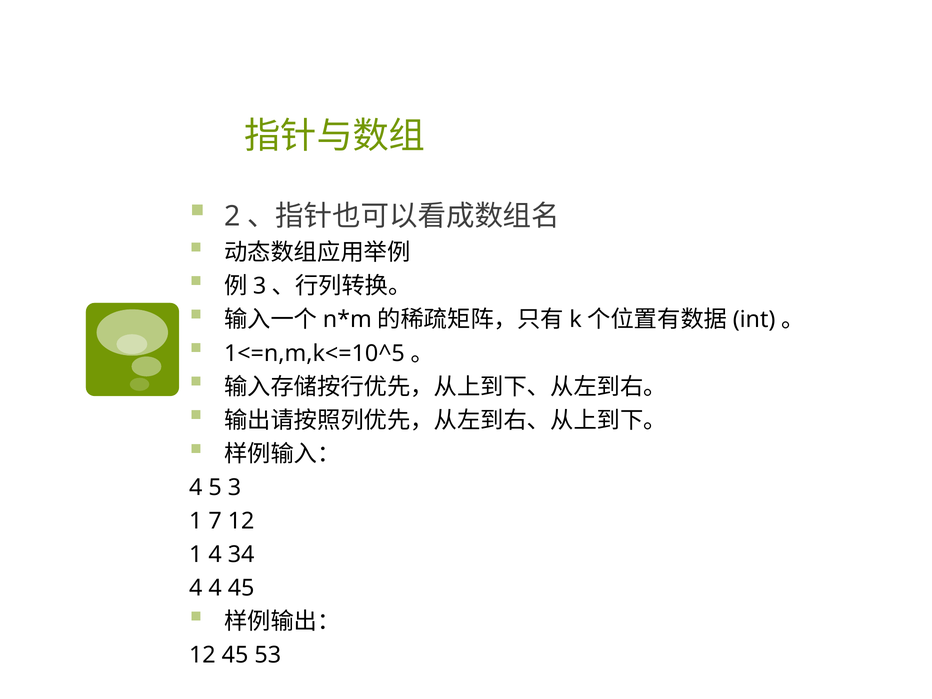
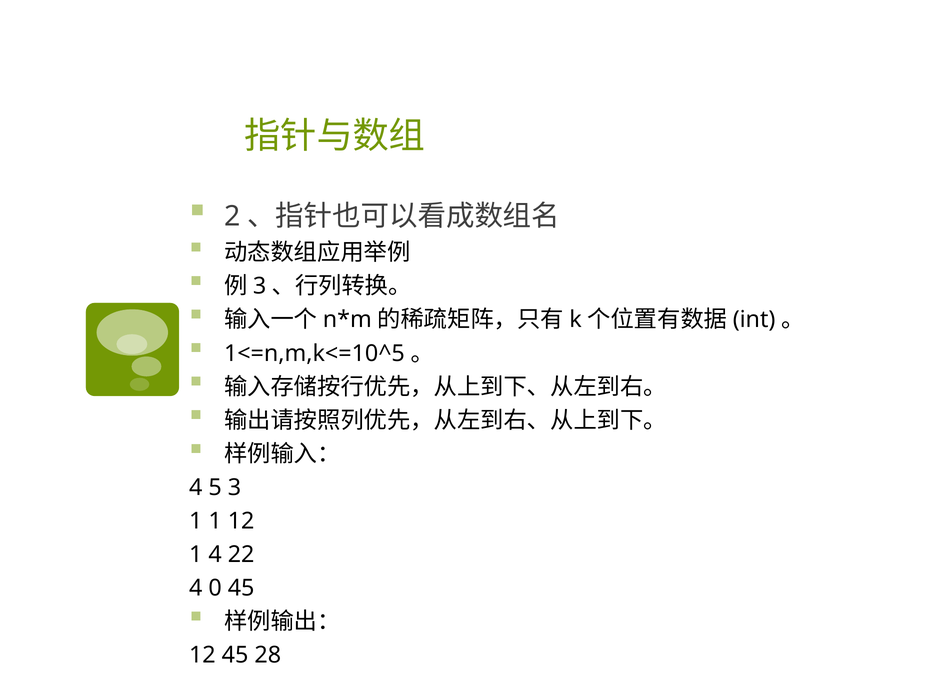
1 7: 7 -> 1
34: 34 -> 22
4 4: 4 -> 0
53: 53 -> 28
